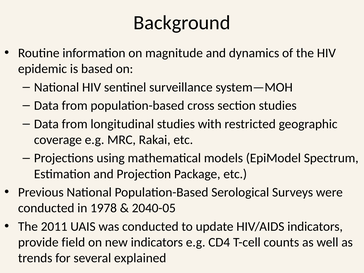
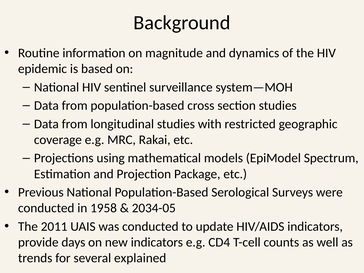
1978: 1978 -> 1958
2040-05: 2040-05 -> 2034-05
field: field -> days
